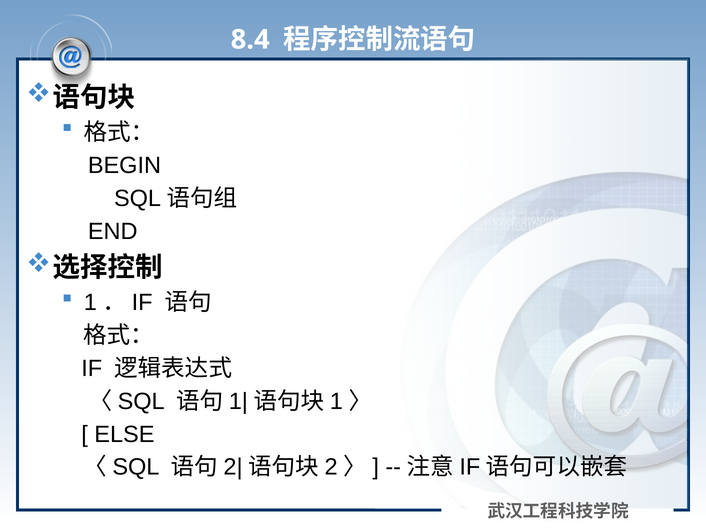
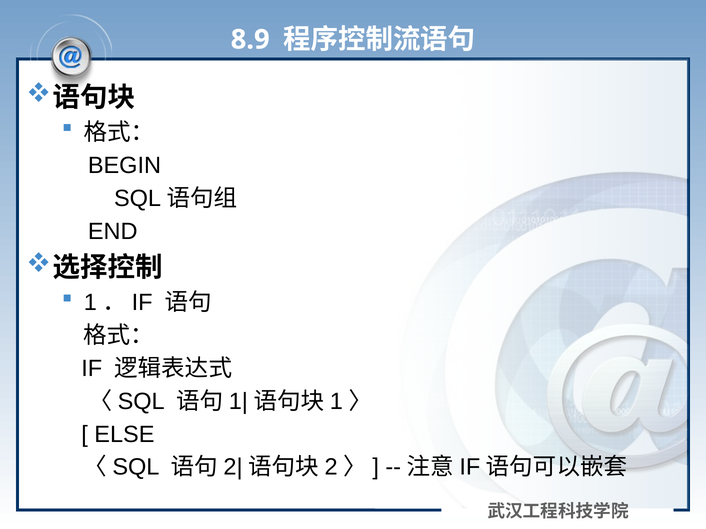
8.4: 8.4 -> 8.9
